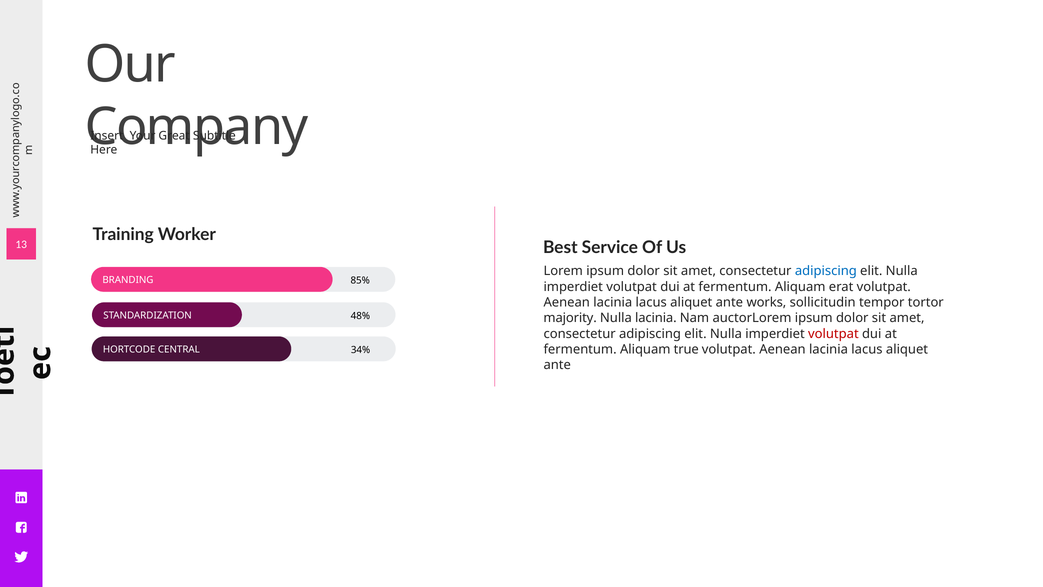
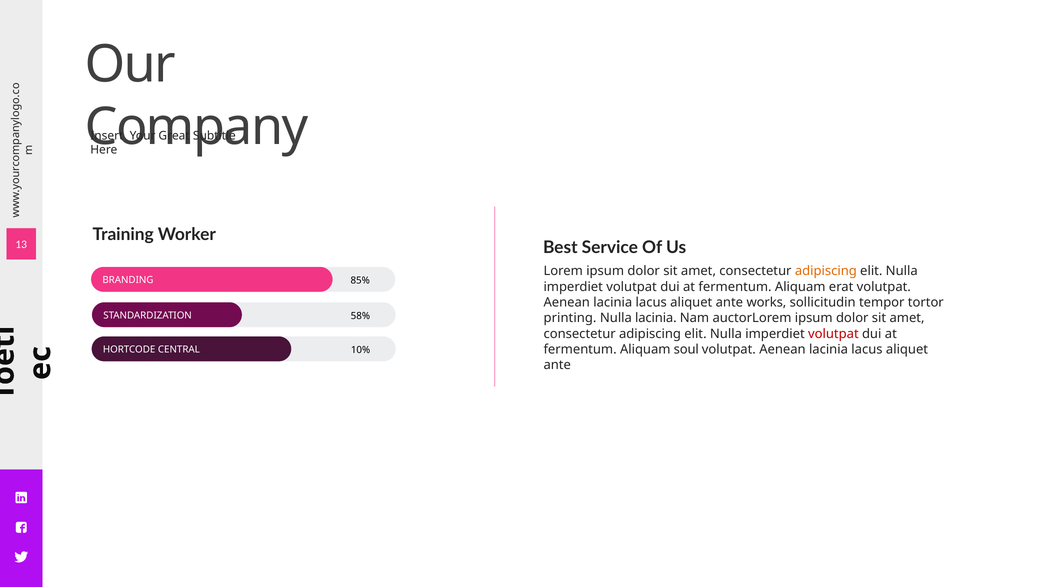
adipiscing at (826, 271) colour: blue -> orange
48%: 48% -> 58%
majority: majority -> printing
true: true -> soul
34%: 34% -> 10%
